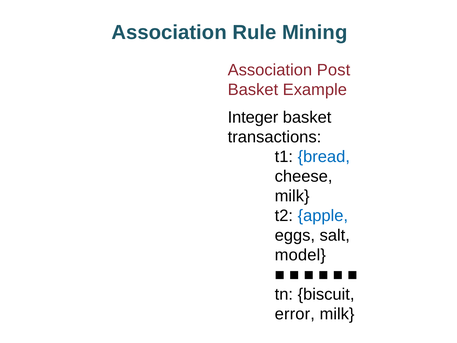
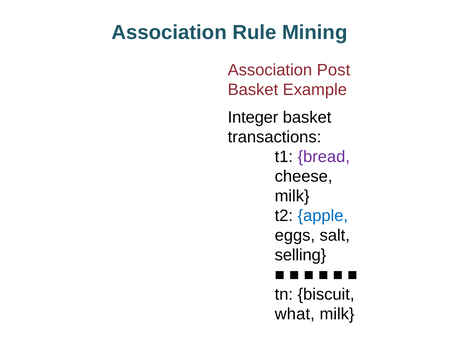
bread colour: blue -> purple
model: model -> selling
error: error -> what
